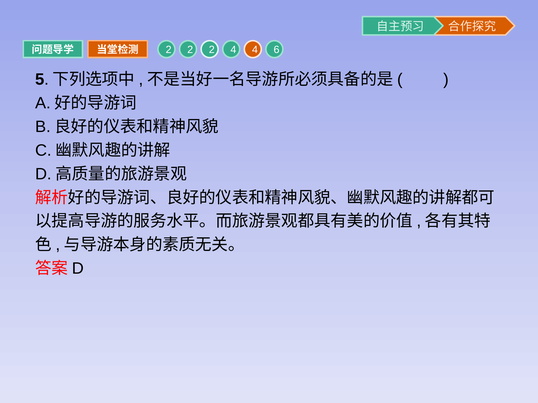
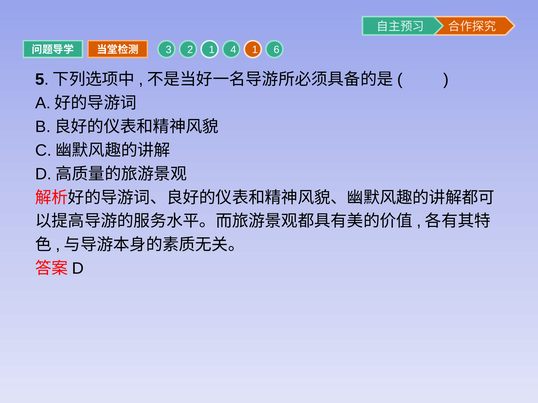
2 at (169, 50): 2 -> 3
2 at (212, 50): 2 -> 1
4 4: 4 -> 1
